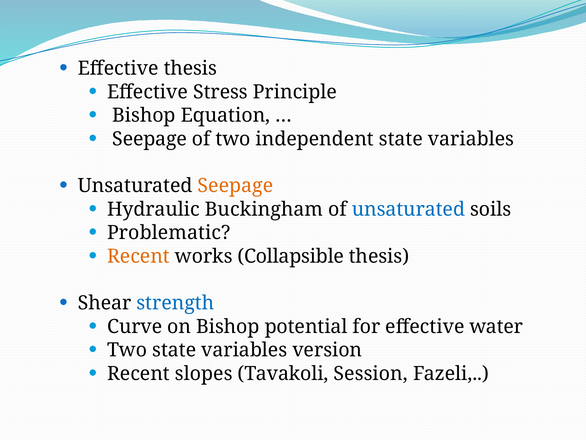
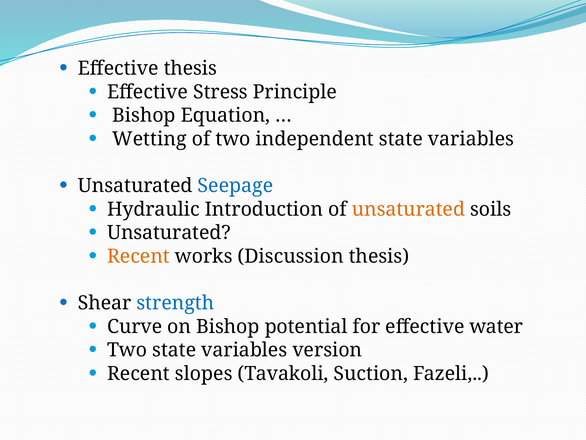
Seepage at (150, 139): Seepage -> Wetting
Seepage at (235, 186) colour: orange -> blue
Buckingham: Buckingham -> Introduction
unsaturated at (408, 209) colour: blue -> orange
Problematic at (169, 233): Problematic -> Unsaturated
Collapsible: Collapsible -> Discussion
Session: Session -> Suction
